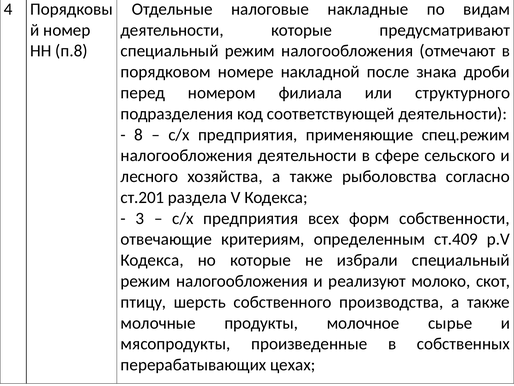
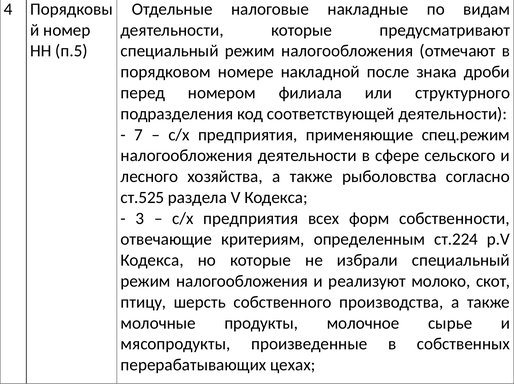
п.8: п.8 -> п.5
8: 8 -> 7
ст.201: ст.201 -> ст.525
ст.409: ст.409 -> ст.224
